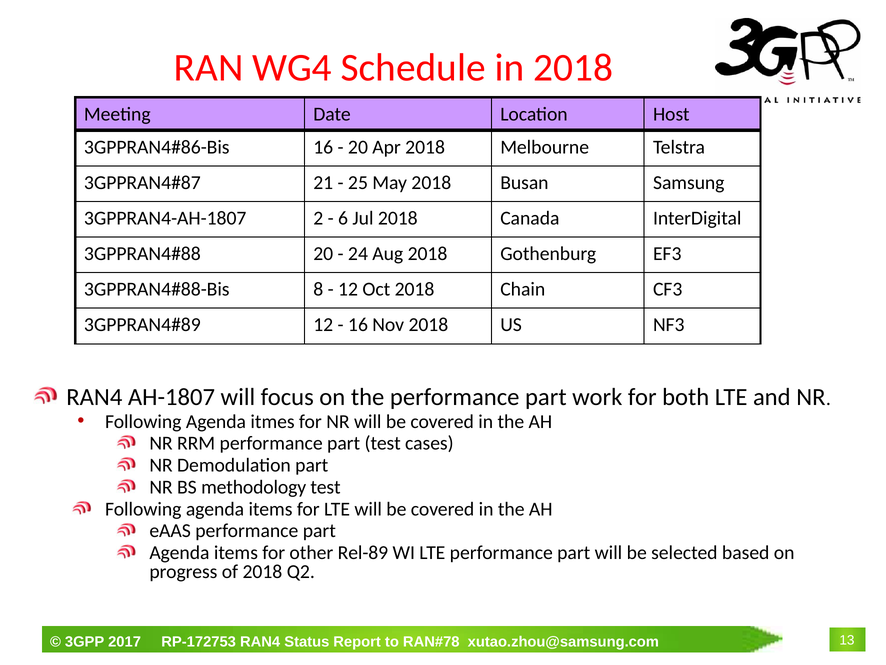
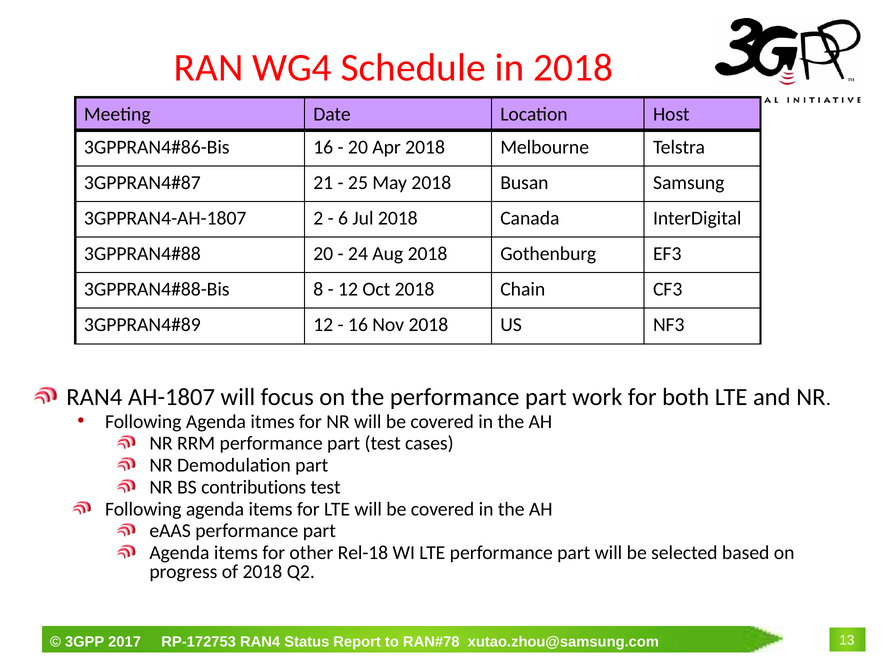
methodology: methodology -> contributions
Rel-89: Rel-89 -> Rel-18
